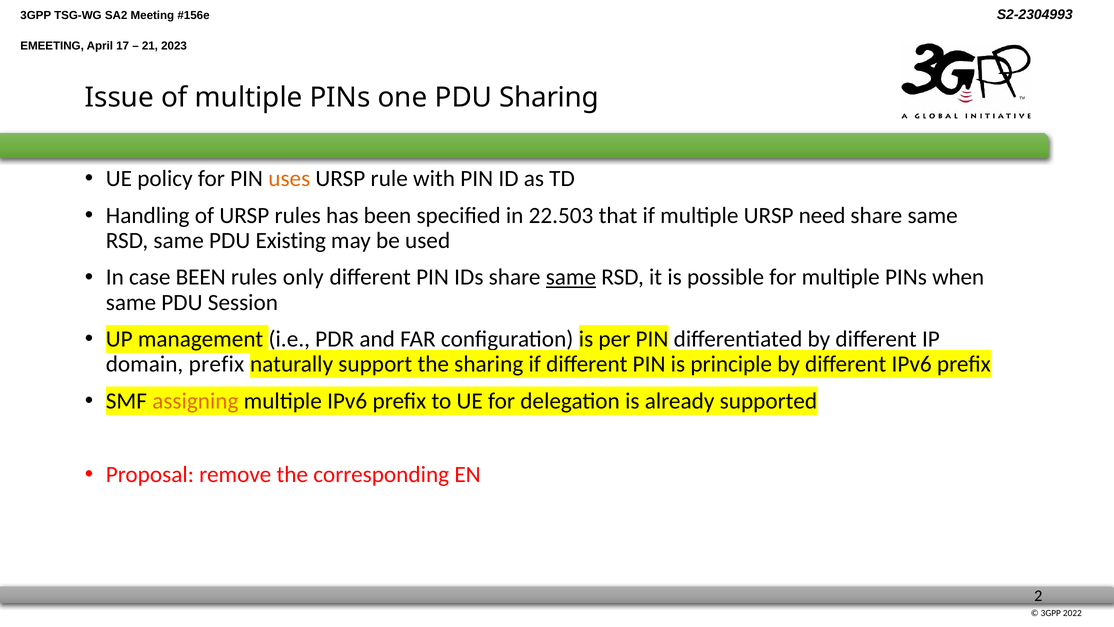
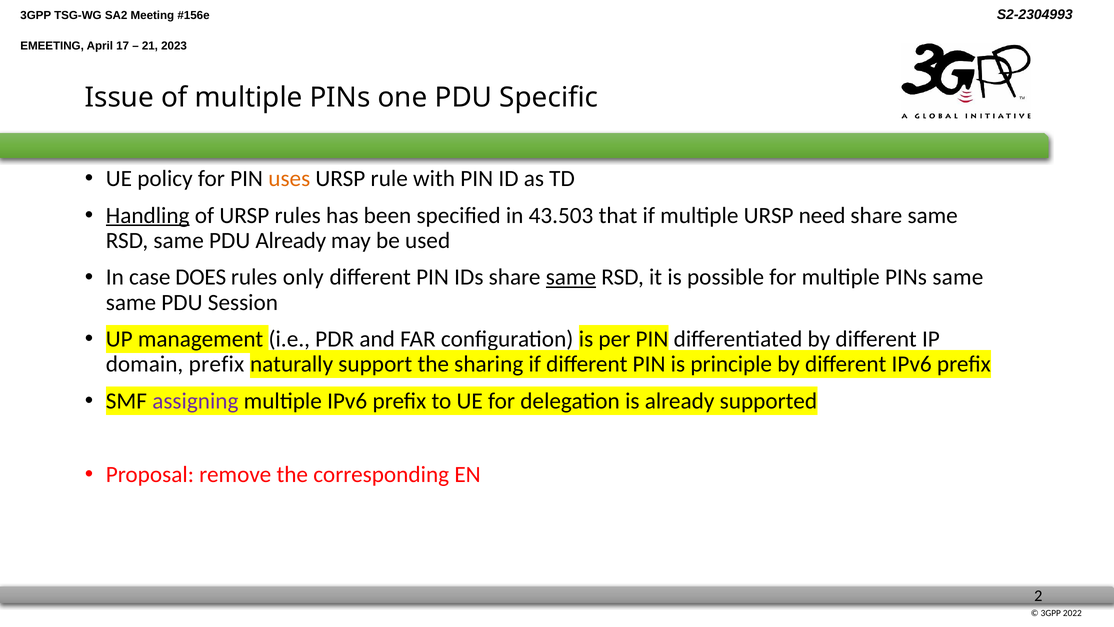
PDU Sharing: Sharing -> Specific
Handling underline: none -> present
22.503: 22.503 -> 43.503
PDU Existing: Existing -> Already
case BEEN: BEEN -> DOES
PINs when: when -> same
assigning colour: orange -> purple
